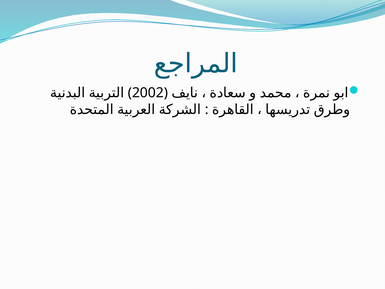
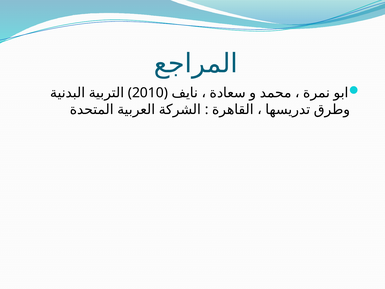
2002: 2002 -> 2010
